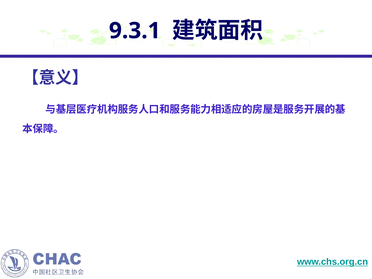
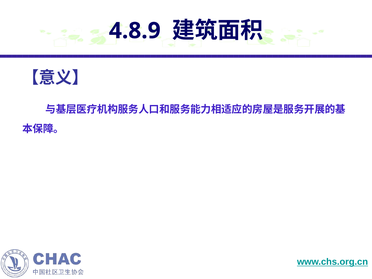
9.3.1: 9.3.1 -> 4.8.9
